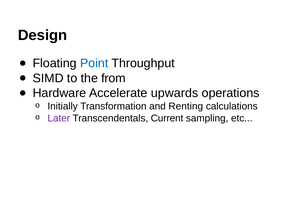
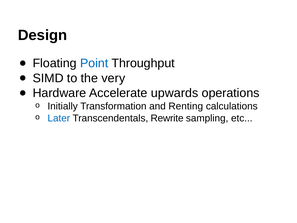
from: from -> very
Later colour: purple -> blue
Current: Current -> Rewrite
